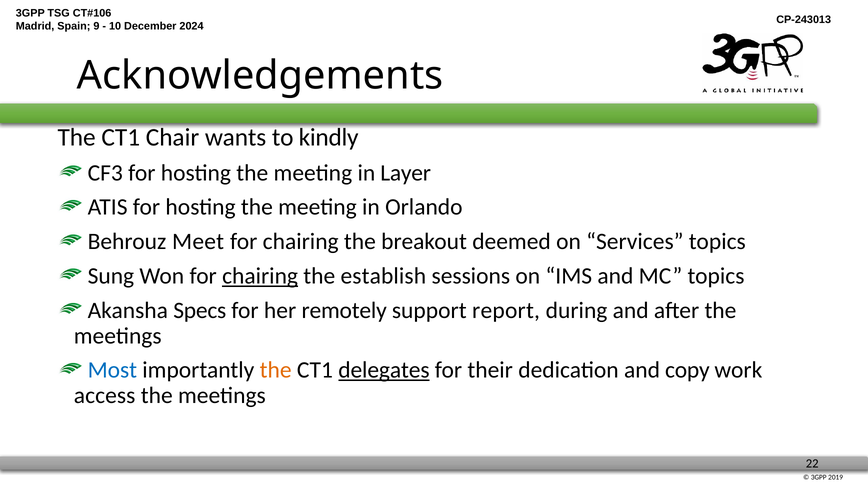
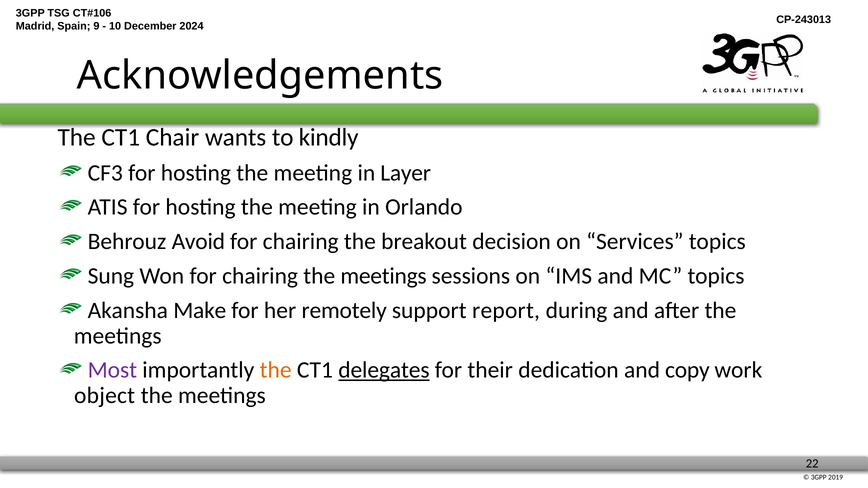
Meet: Meet -> Avoid
deemed: deemed -> decision
chairing at (260, 276) underline: present -> none
establish at (383, 276): establish -> meetings
Specs: Specs -> Make
Most colour: blue -> purple
access: access -> object
